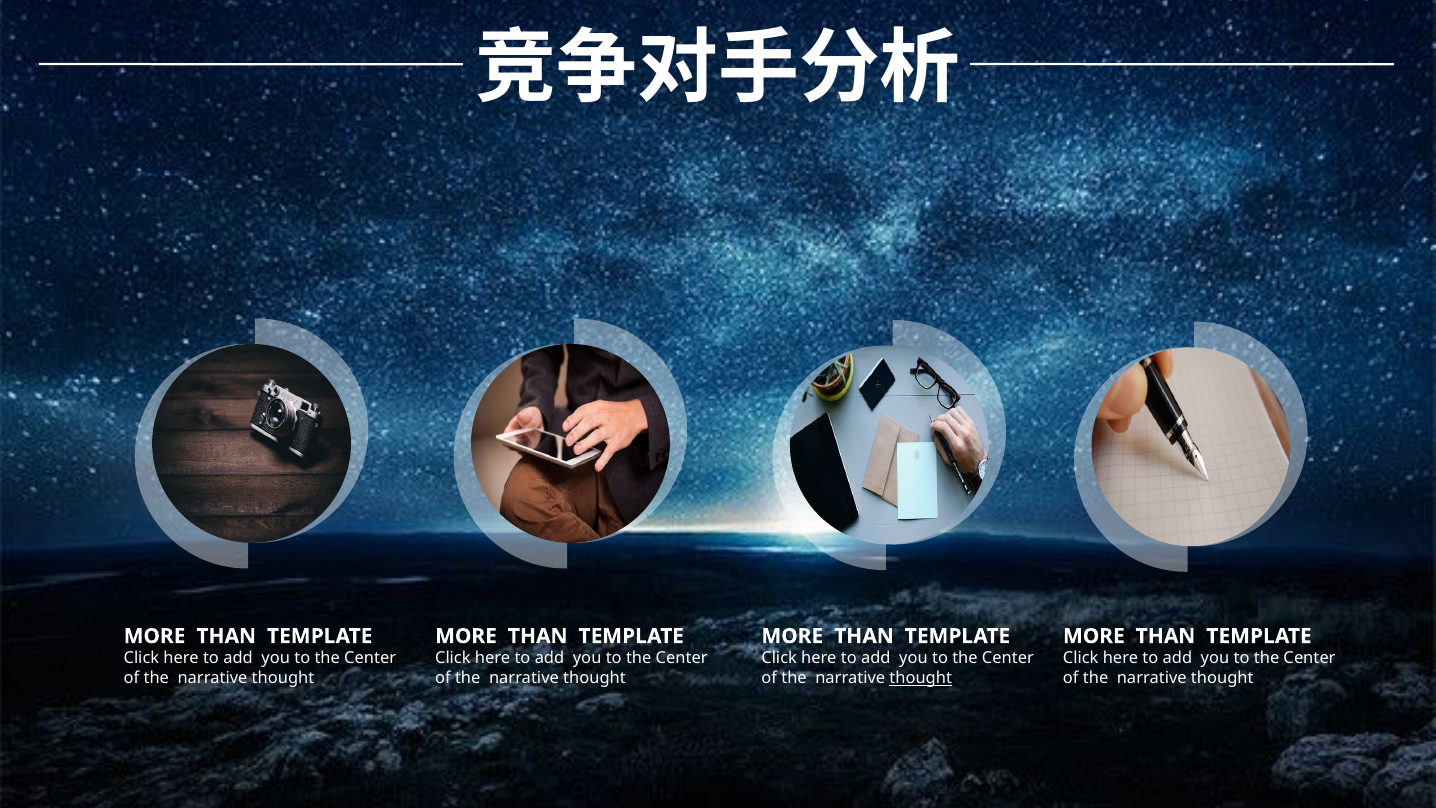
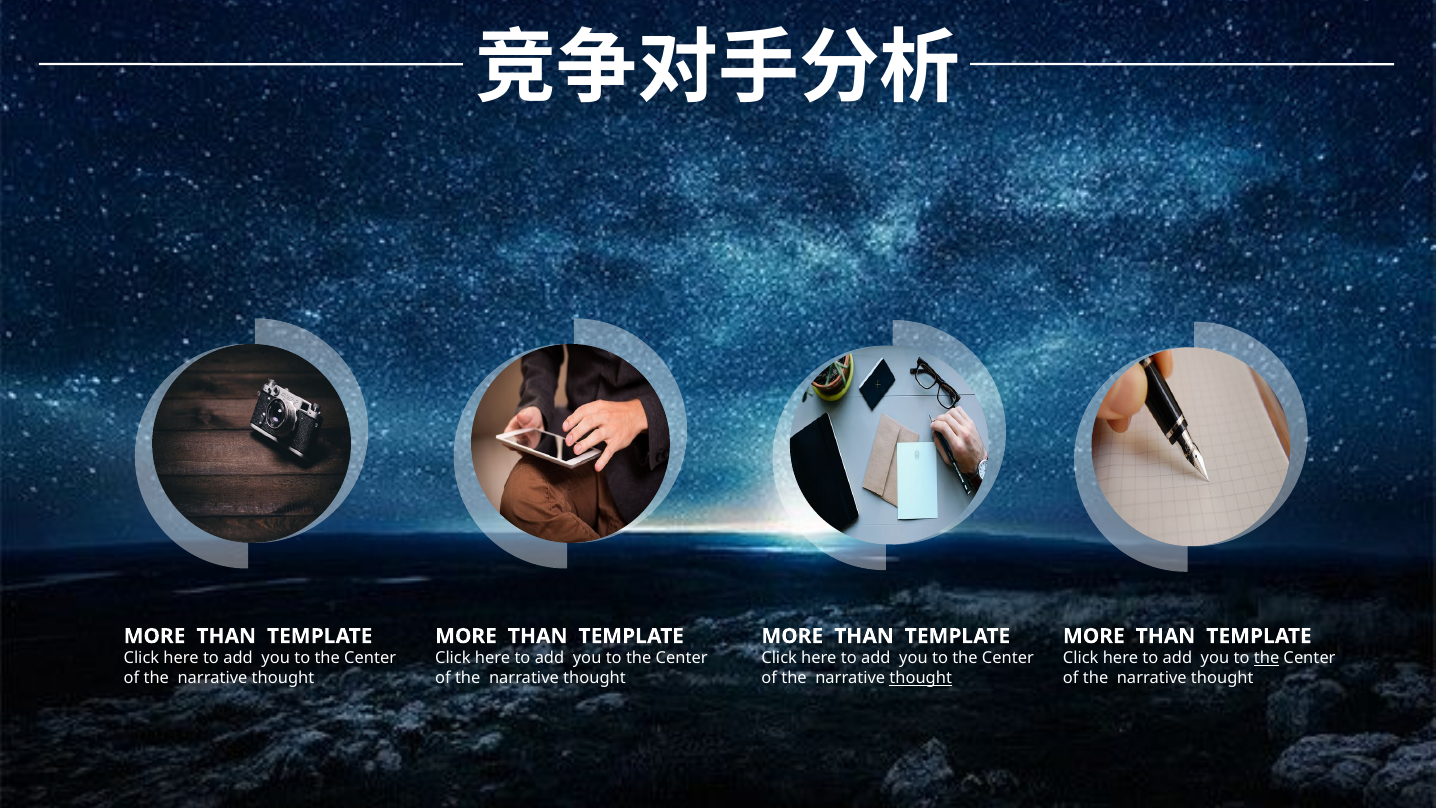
the at (1267, 658) underline: none -> present
